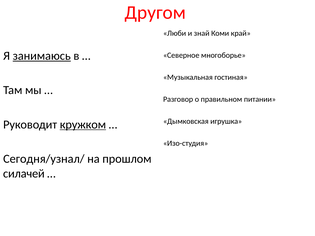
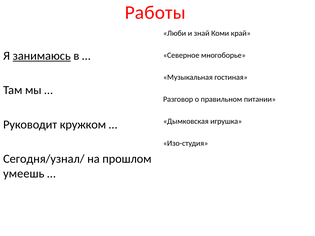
Другом: Другом -> Работы
кружком underline: present -> none
силачей: силачей -> умеешь
